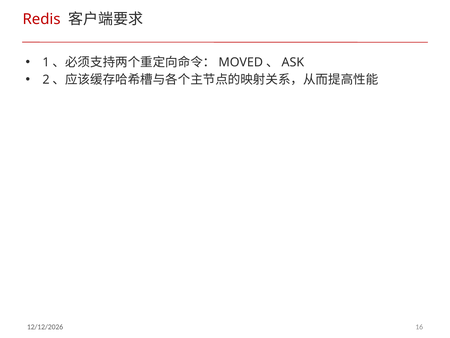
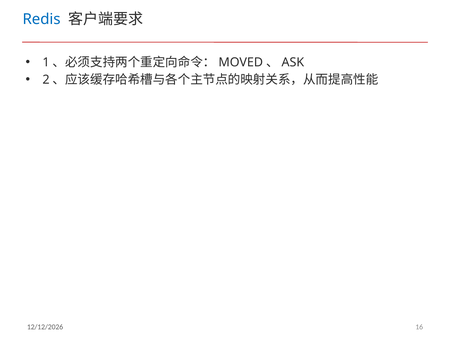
Redis colour: red -> blue
